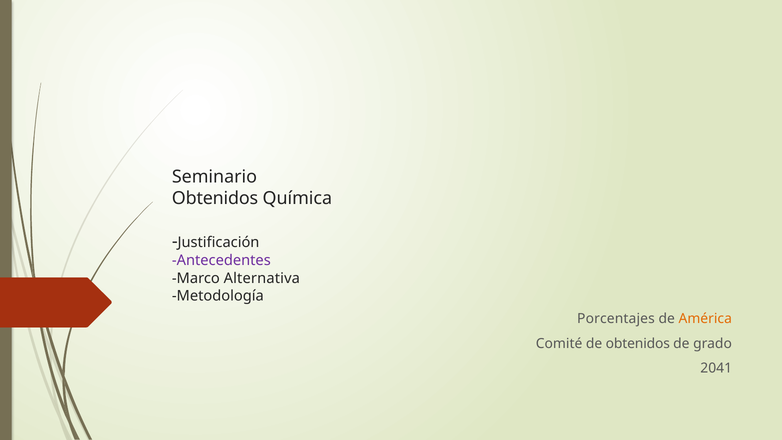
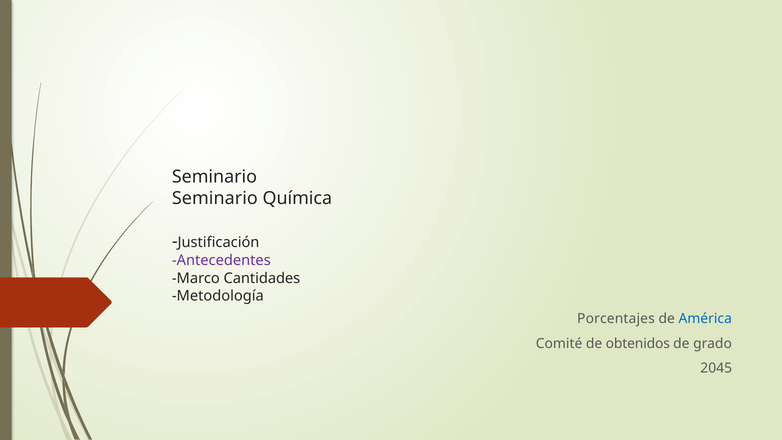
Obtenidos at (215, 198): Obtenidos -> Seminario
Alternativa: Alternativa -> Cantidades
América colour: orange -> blue
2041: 2041 -> 2045
